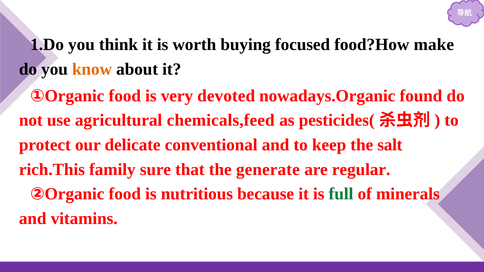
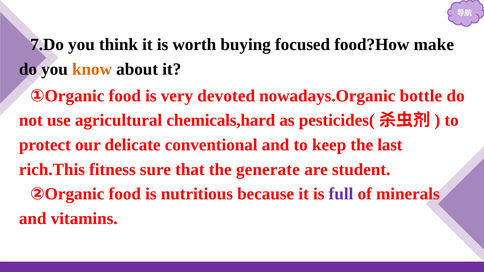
1.Do: 1.Do -> 7.Do
found: found -> bottle
chemicals,feed: chemicals,feed -> chemicals,hard
salt: salt -> last
family: family -> fitness
regular: regular -> student
full colour: green -> purple
